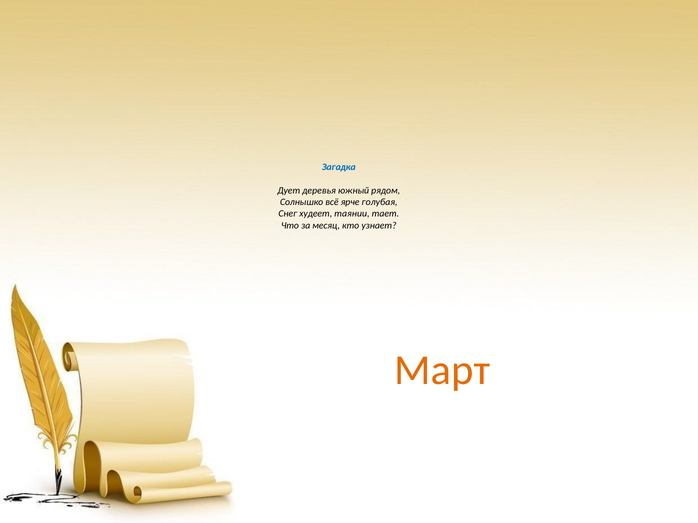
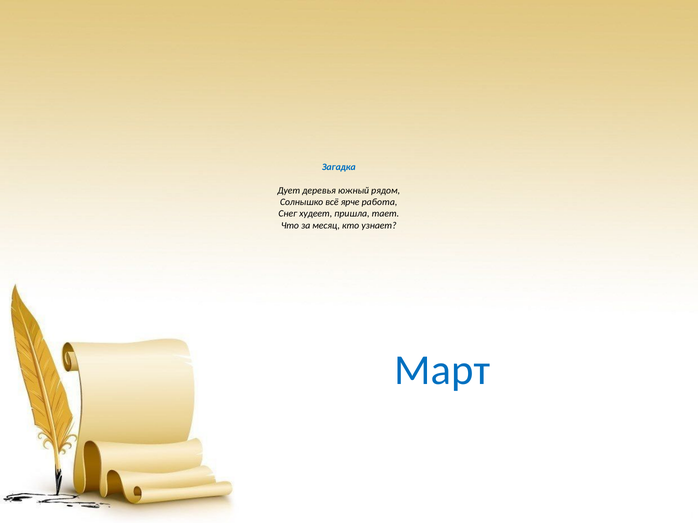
голубая: голубая -> работа
таянии: таянии -> пришла
Март colour: orange -> blue
